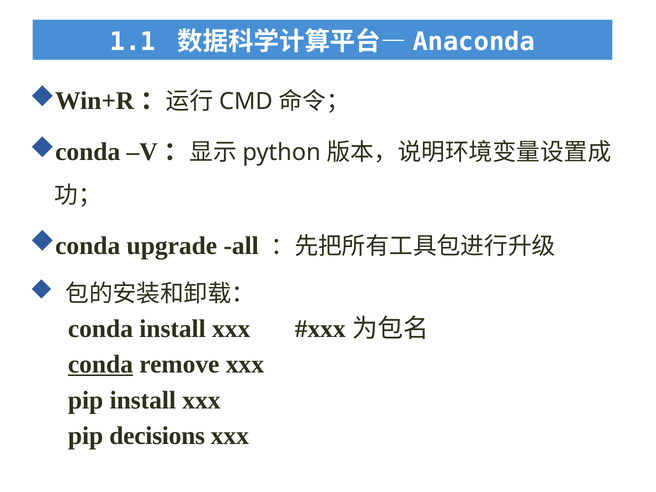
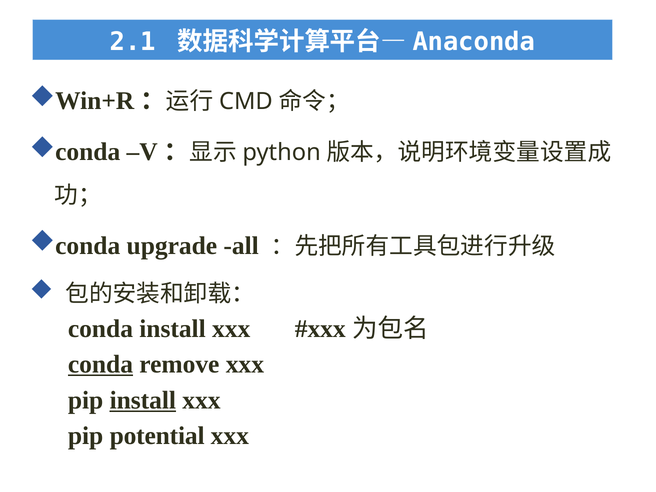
1.1: 1.1 -> 2.1
install at (143, 400) underline: none -> present
decisions: decisions -> potential
